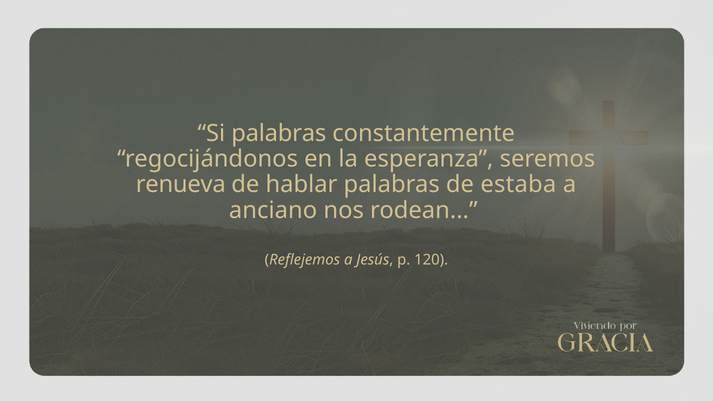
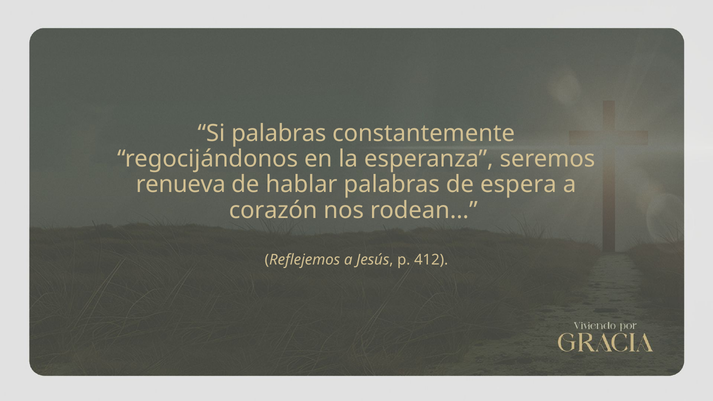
estaba: estaba -> espera
anciano: anciano -> corazón
120: 120 -> 412
